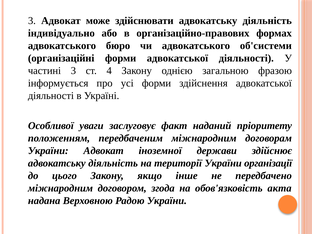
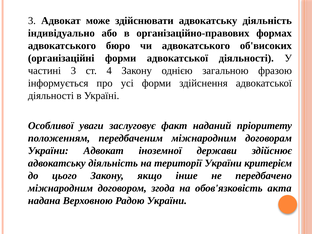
об'системи: об'системи -> об'високих
організації: організації -> критерієм
